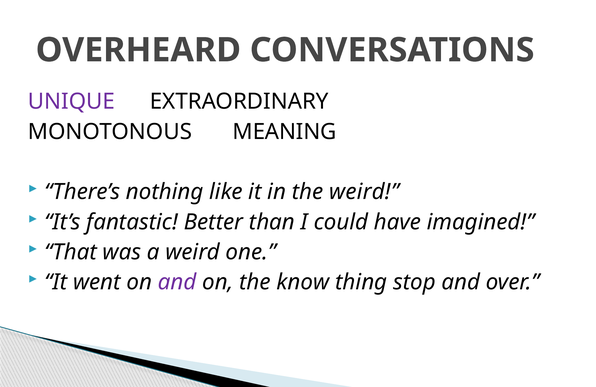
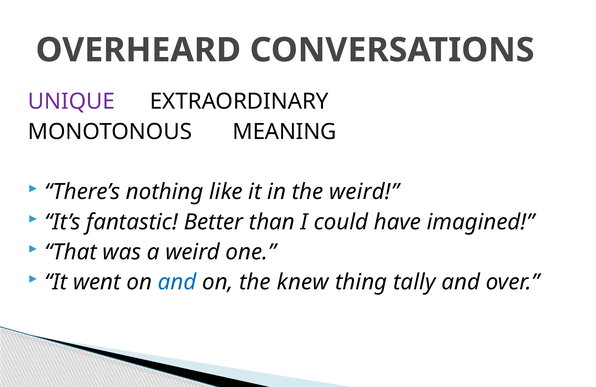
and at (177, 283) colour: purple -> blue
know: know -> knew
stop: stop -> tally
